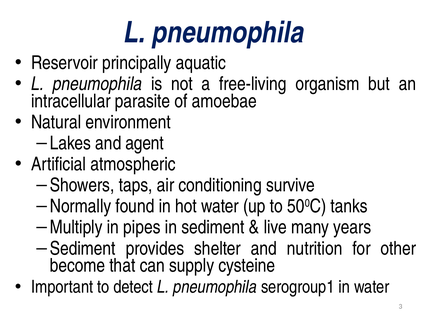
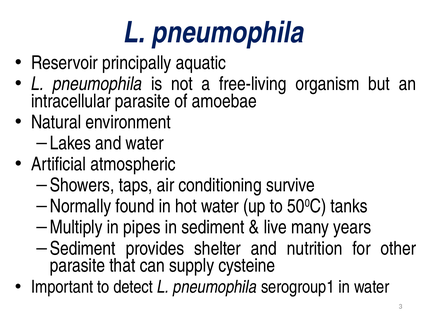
and agent: agent -> water
become at (77, 266): become -> parasite
